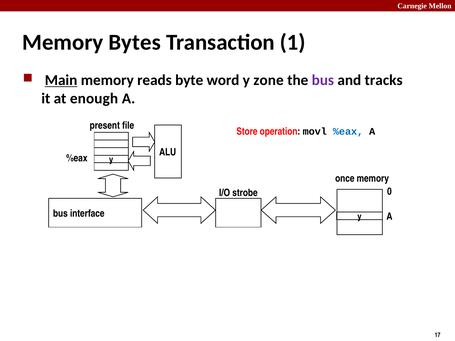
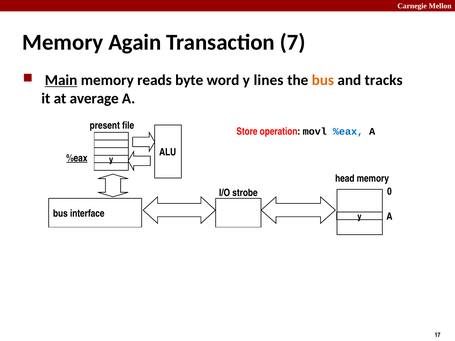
Bytes: Bytes -> Again
1: 1 -> 7
zone: zone -> lines
bus at (323, 80) colour: purple -> orange
enough: enough -> average
%eax at (77, 158) underline: none -> present
once: once -> head
